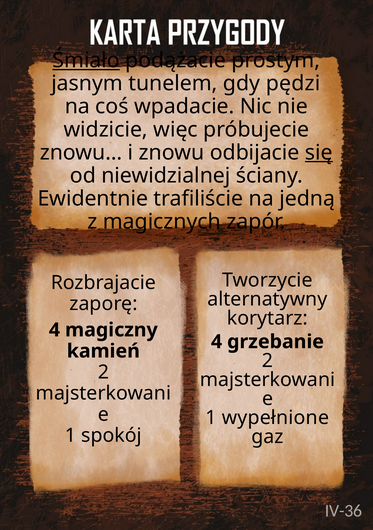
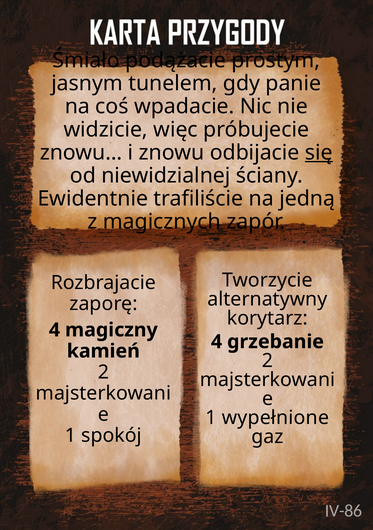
Śmiało underline: present -> none
pędzi: pędzi -> panie
IV-36: IV-36 -> IV-86
